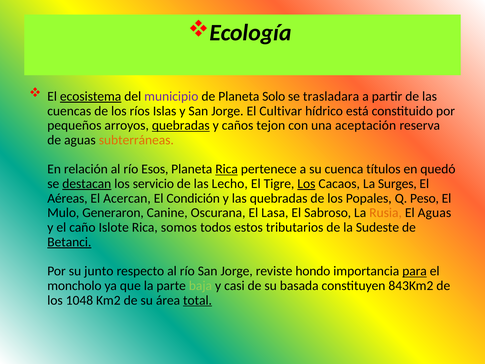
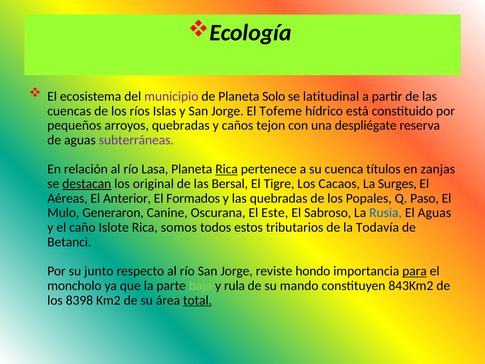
ecosistema underline: present -> none
trasladara: trasladara -> latitudinal
Cultivar: Cultivar -> Tofeme
quebradas at (181, 125) underline: present -> none
aceptación: aceptación -> despliégate
subterráneas colour: orange -> purple
Esos: Esos -> Lasa
quedó: quedó -> zanjas
servicio: servicio -> original
Lecho: Lecho -> Bersal
Los at (306, 184) underline: present -> none
Acercan: Acercan -> Anterior
Condición: Condición -> Formados
Peso: Peso -> Paso
Lasa: Lasa -> Este
Rusia colour: orange -> blue
Sudeste: Sudeste -> Todavía
Betanci underline: present -> none
casi: casi -> rula
basada: basada -> mando
1048: 1048 -> 8398
